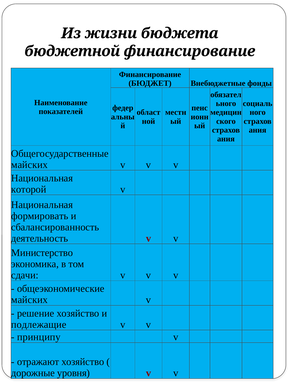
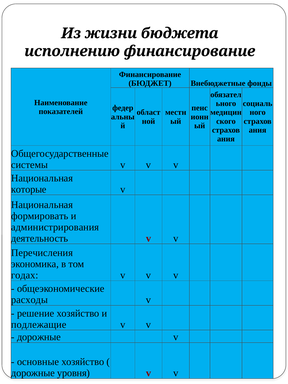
бюджетной: бюджетной -> исполнению
майских at (29, 165): майских -> системы
которой: которой -> которые
сбалансированность: сбалансированность -> администрирования
Министерство: Министерство -> Перечисления
сдачи: сдачи -> годах
майских at (29, 300): майских -> расходы
принципу at (39, 337): принципу -> дорожные
отражают: отражают -> основные
